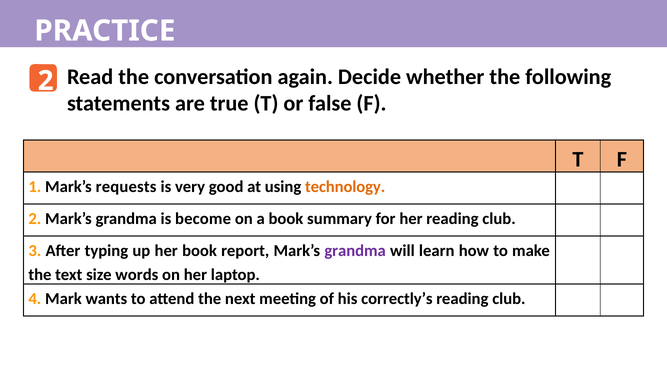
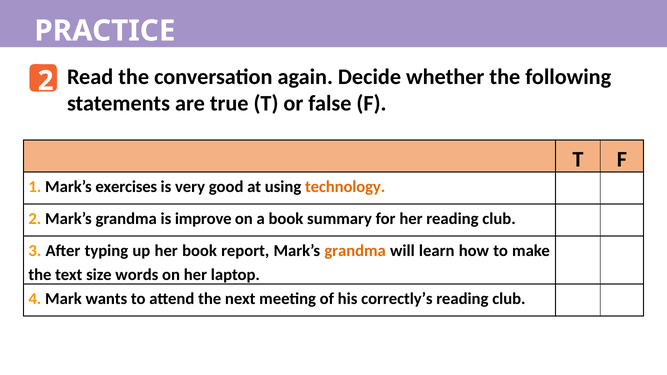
requests: requests -> exercises
become: become -> improve
grandma at (355, 251) colour: purple -> orange
